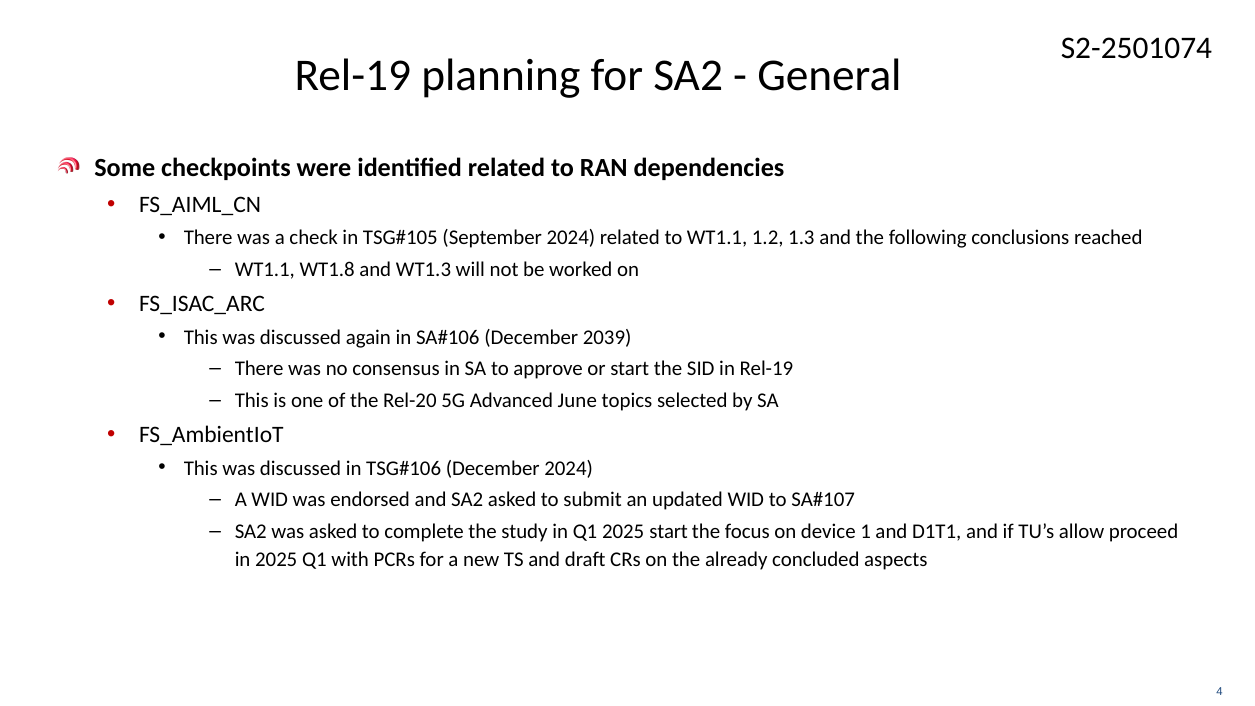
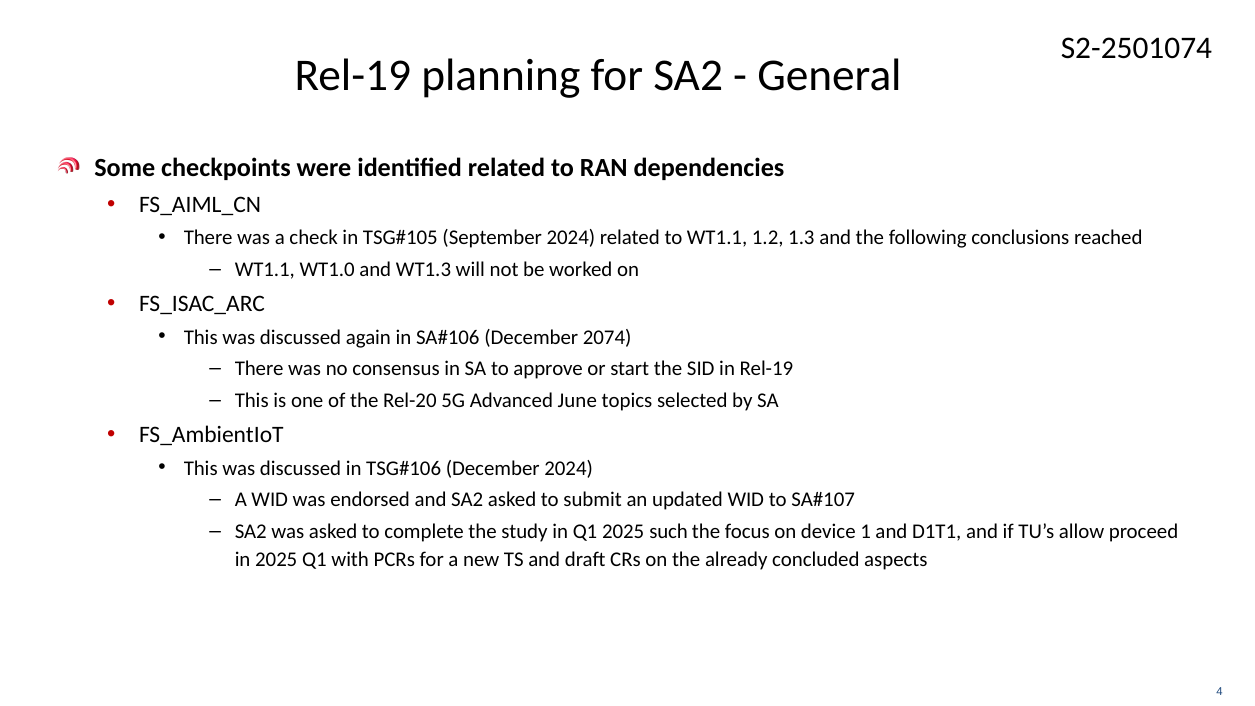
WT1.8: WT1.8 -> WT1.0
2039: 2039 -> 2074
2025 start: start -> such
